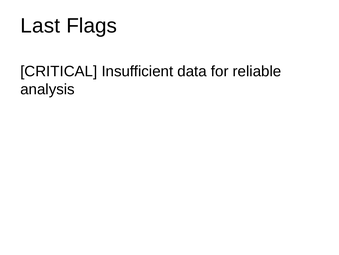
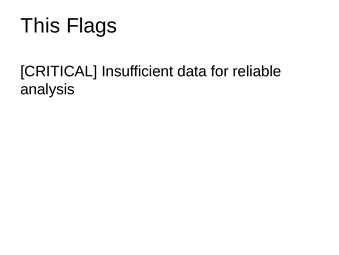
Last: Last -> This
